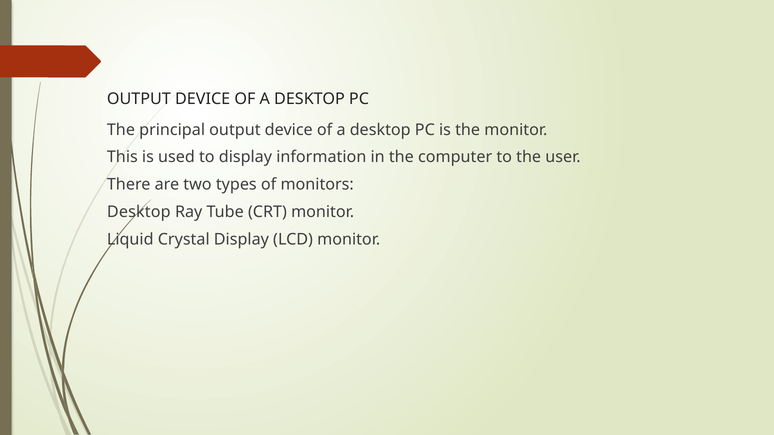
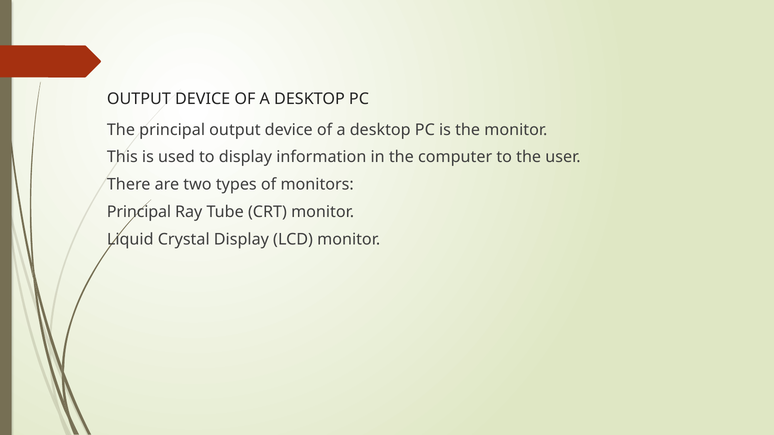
Desktop at (139, 212): Desktop -> Principal
